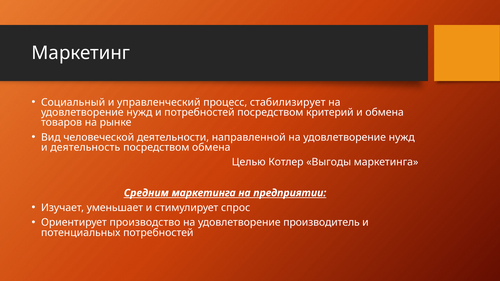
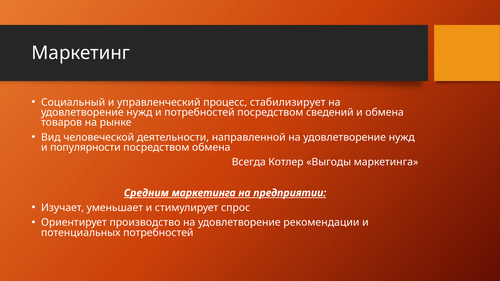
критерий: критерий -> сведений
деятельность: деятельность -> популярности
Целью: Целью -> Всегда
производитель: производитель -> рекомендации
